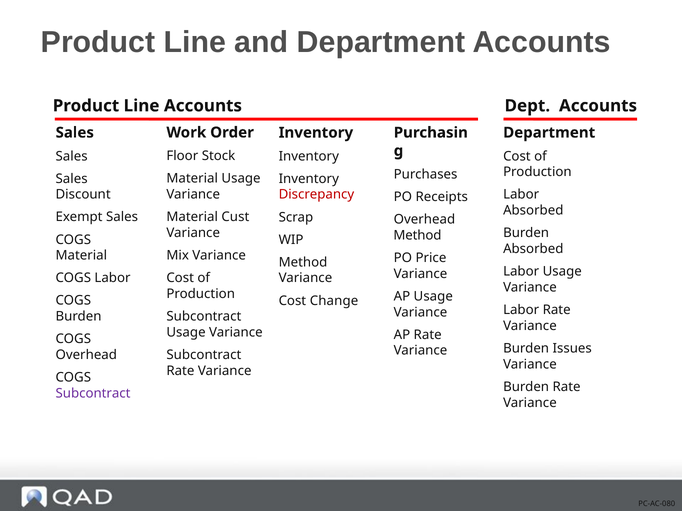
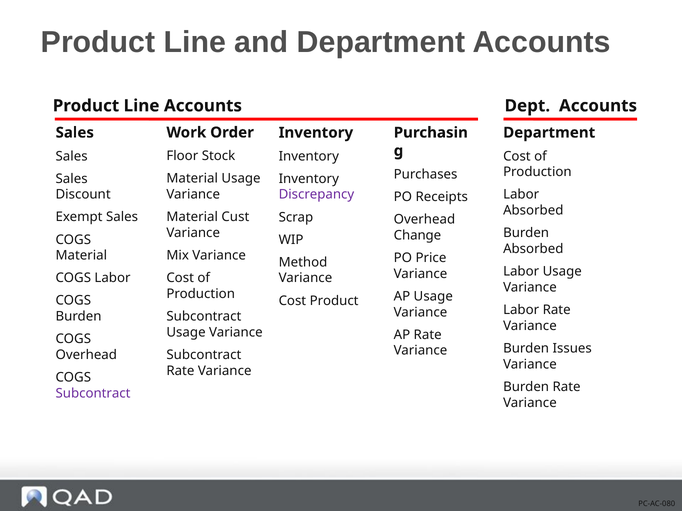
Discrepancy colour: red -> purple
Method at (417, 236): Method -> Change
Cost Change: Change -> Product
